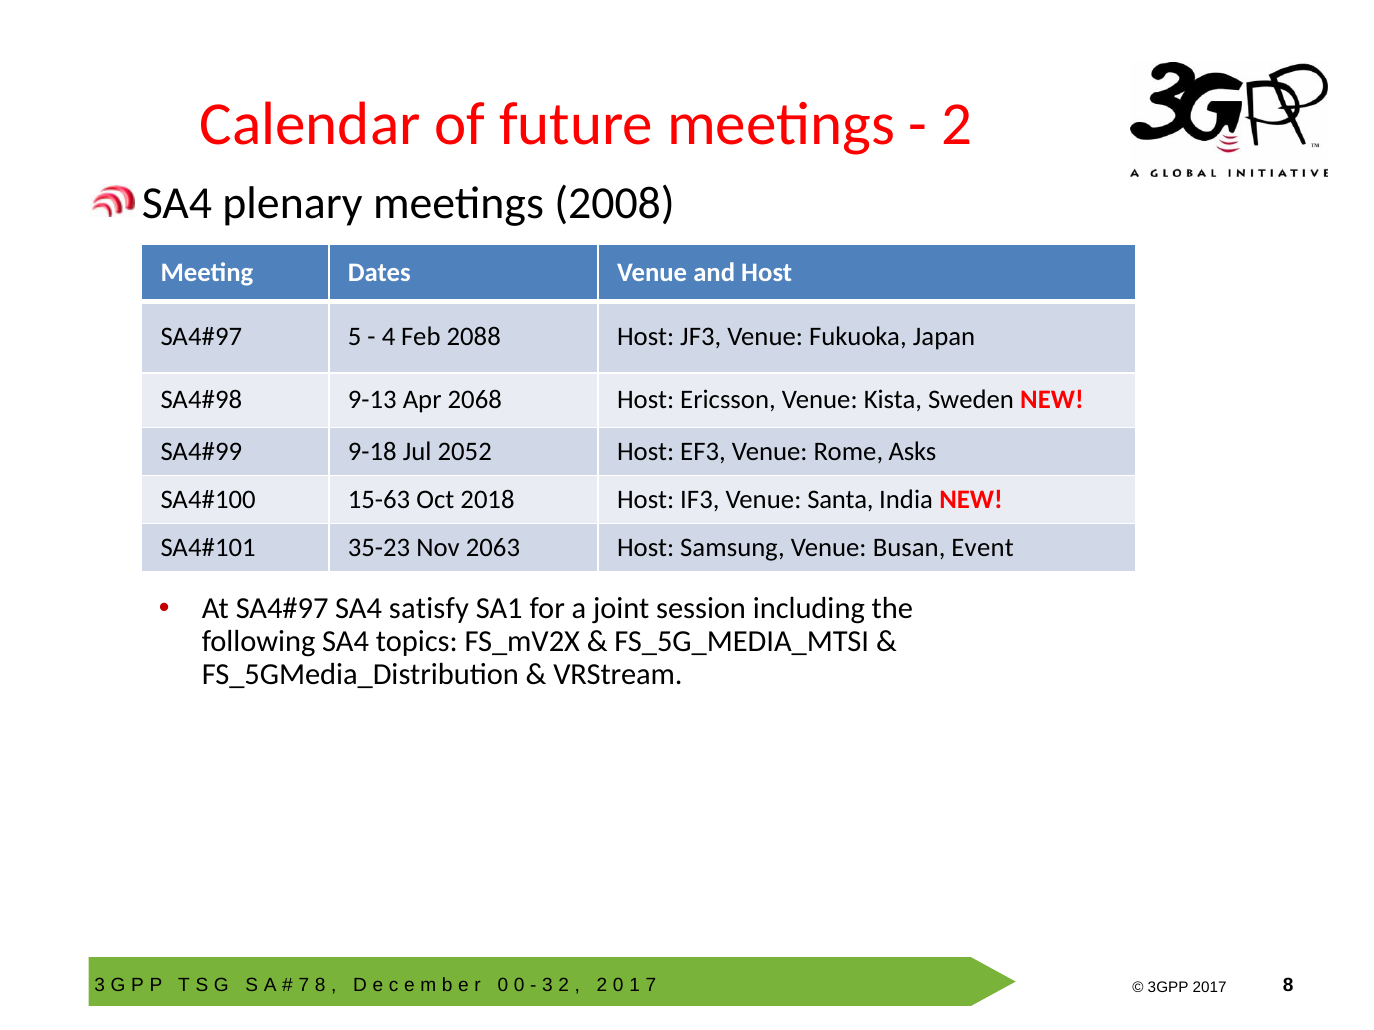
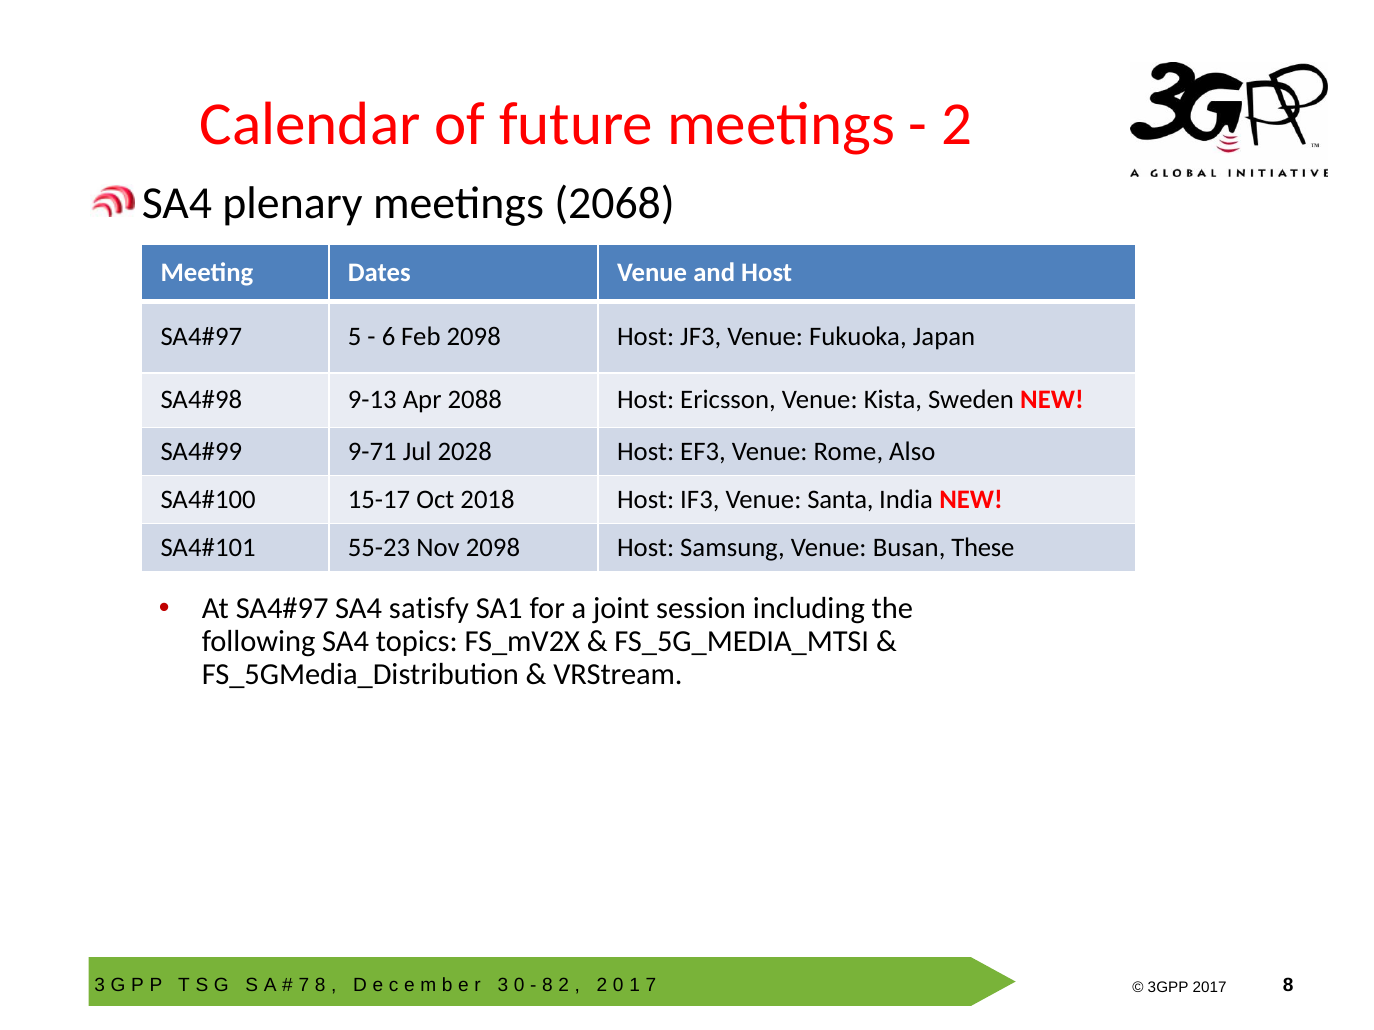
2008: 2008 -> 2068
4: 4 -> 6
Feb 2088: 2088 -> 2098
2068: 2068 -> 2088
9-18: 9-18 -> 9-71
2052: 2052 -> 2028
Asks: Asks -> Also
15-63: 15-63 -> 15-17
35-23: 35-23 -> 55-23
Nov 2063: 2063 -> 2098
Event: Event -> These
0 at (503, 985): 0 -> 3
3 at (547, 985): 3 -> 8
